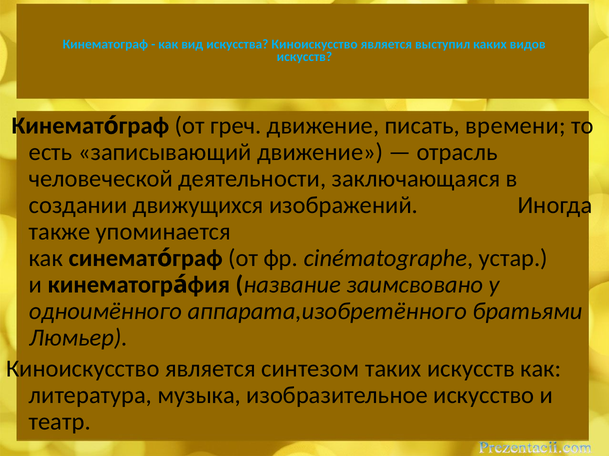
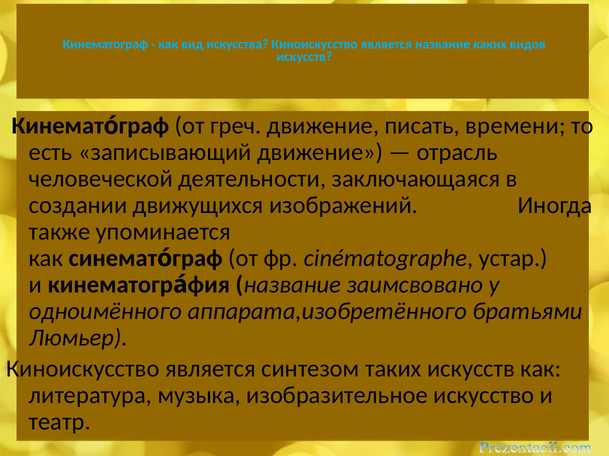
является выступил: выступил -> название
